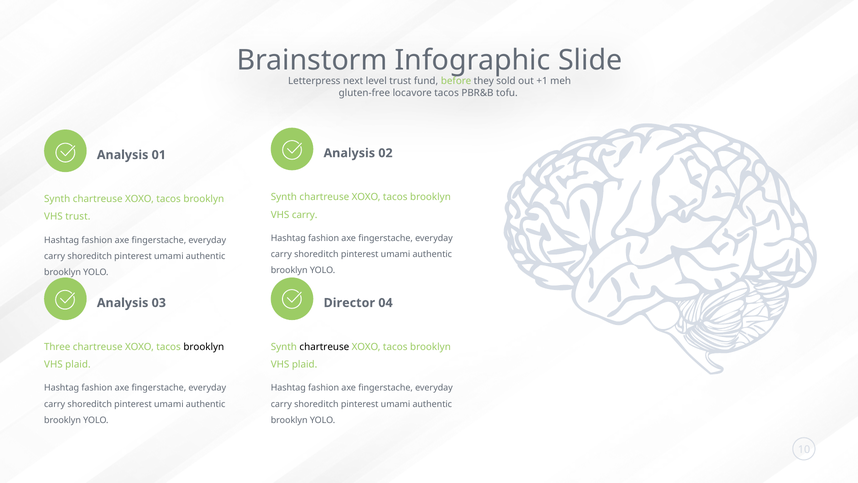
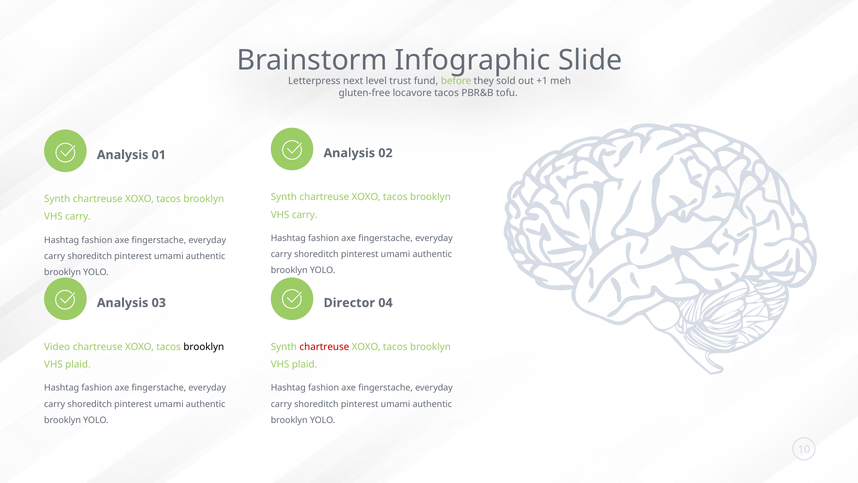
trust at (78, 217): trust -> carry
Three: Three -> Video
chartreuse at (324, 347) colour: black -> red
